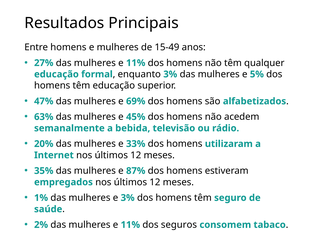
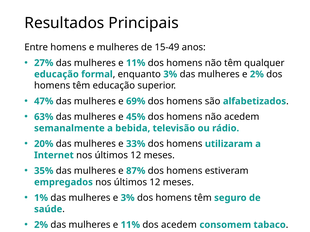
e 5%: 5% -> 2%
dos seguros: seguros -> acedem
